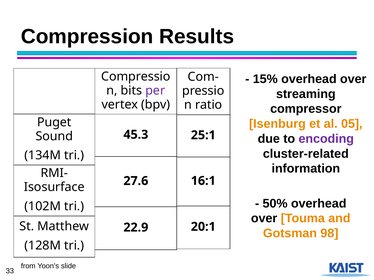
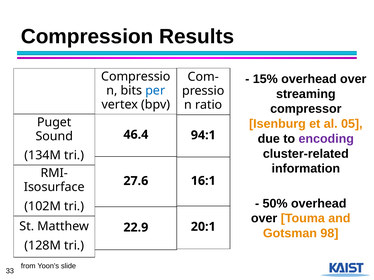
per colour: purple -> blue
45.3: 45.3 -> 46.4
25:1: 25:1 -> 94:1
